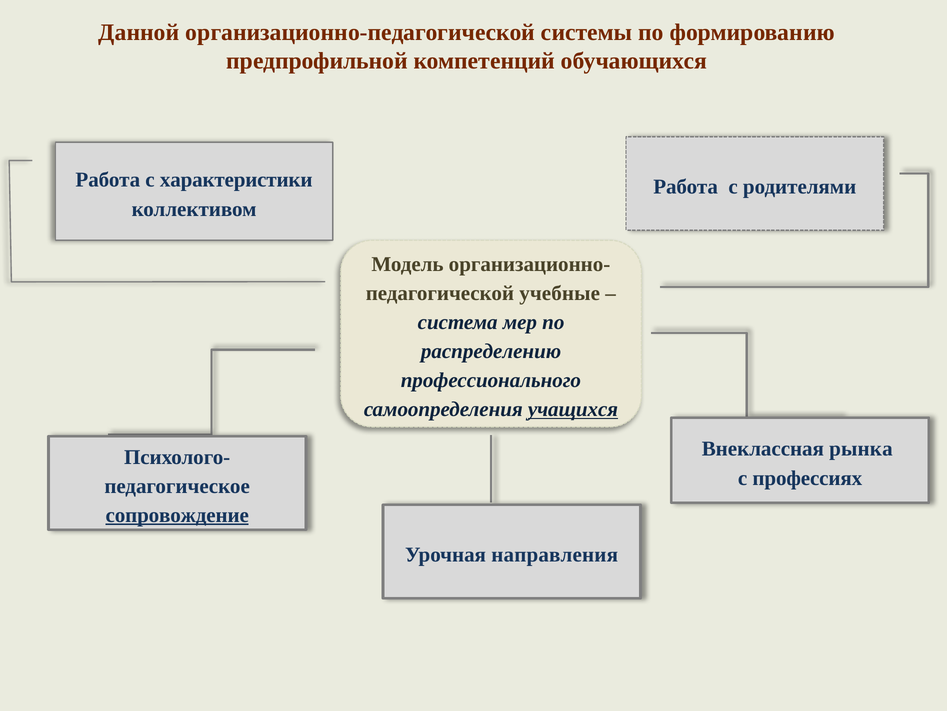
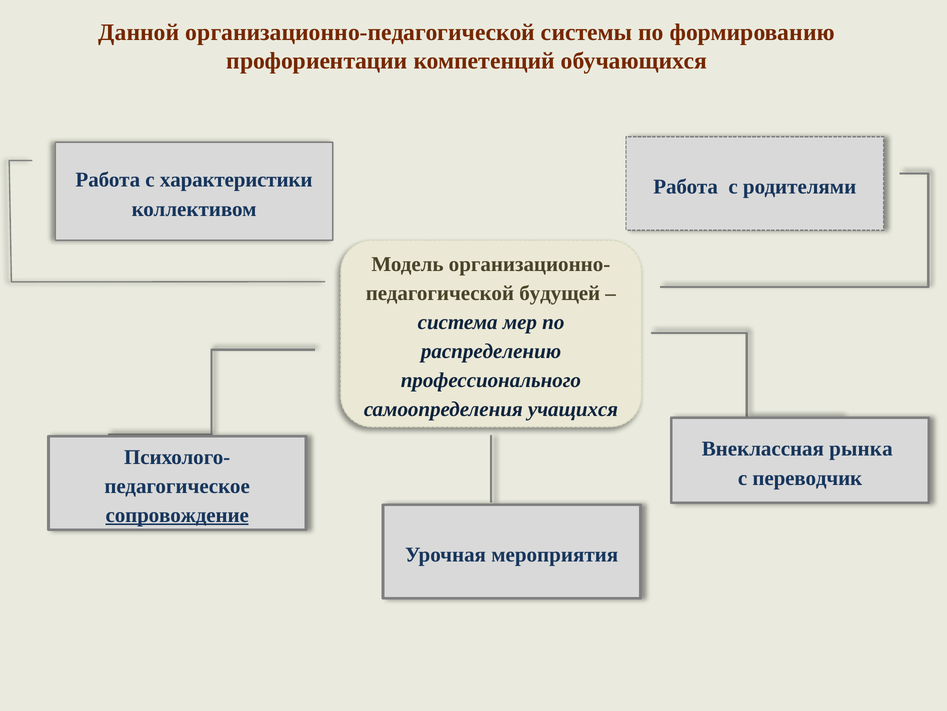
предпрофильной: предпрофильной -> профориентации
учебные: учебные -> будущей
учащихся underline: present -> none
профессиях: профессиях -> переводчик
направления: направления -> мероприятия
